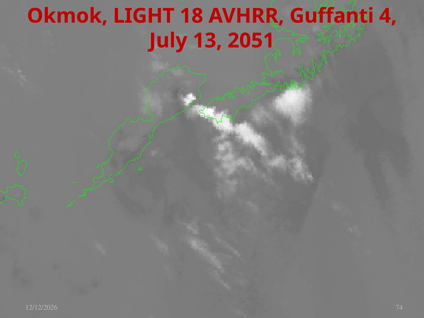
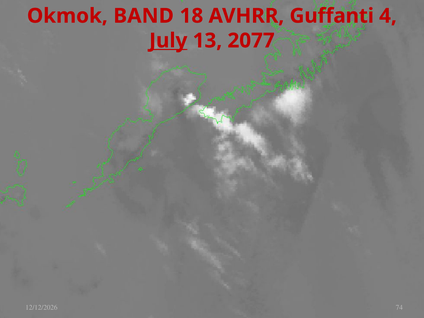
LIGHT: LIGHT -> BAND
July underline: none -> present
2051: 2051 -> 2077
